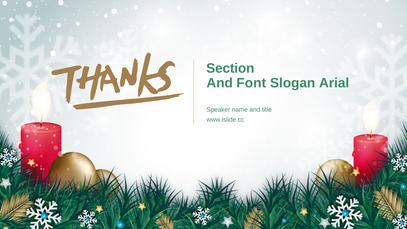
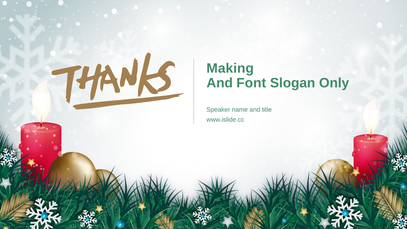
Section: Section -> Making
Arial: Arial -> Only
